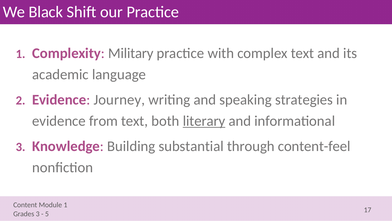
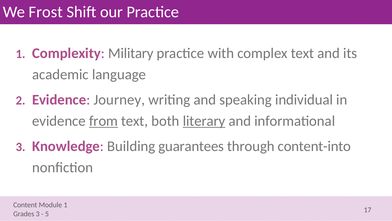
Black: Black -> Frost
strategies: strategies -> individual
from underline: none -> present
substantial: substantial -> guarantees
content-feel: content-feel -> content-into
